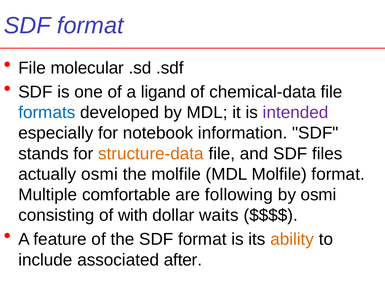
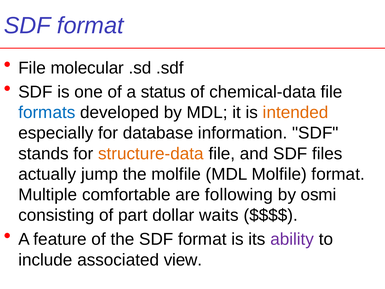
ligand: ligand -> status
intended colour: purple -> orange
notebook: notebook -> database
actually osmi: osmi -> jump
with: with -> part
ability colour: orange -> purple
after: after -> view
